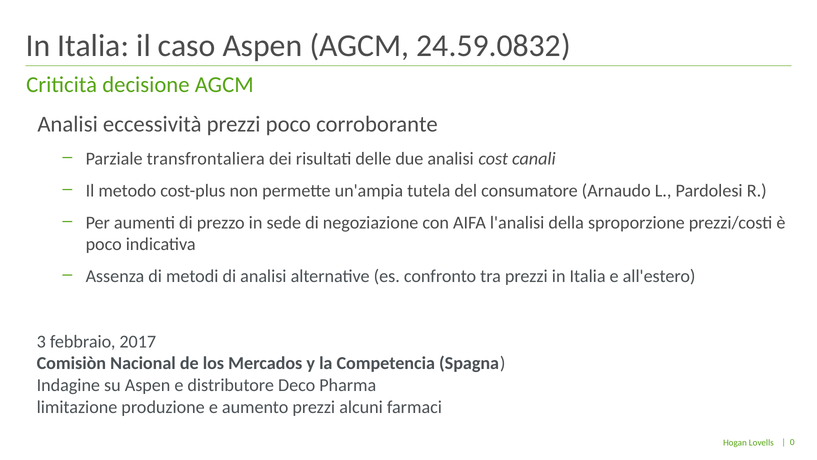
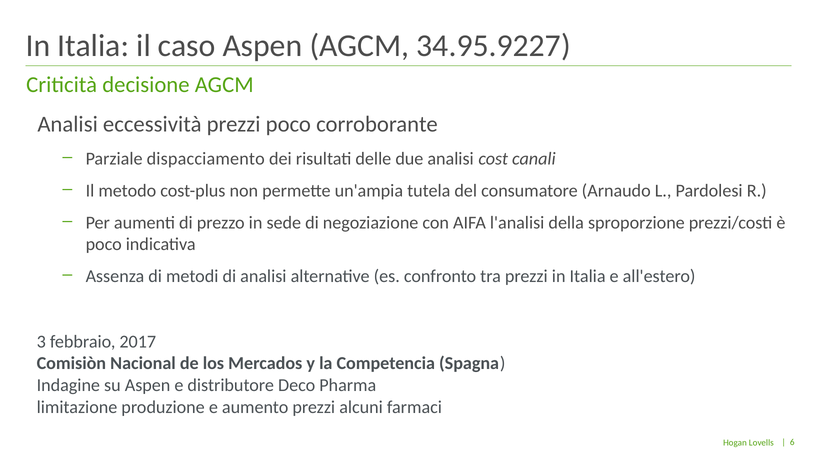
24.59.0832: 24.59.0832 -> 34.95.9227
transfrontaliera: transfrontaliera -> dispacciamento
0: 0 -> 6
